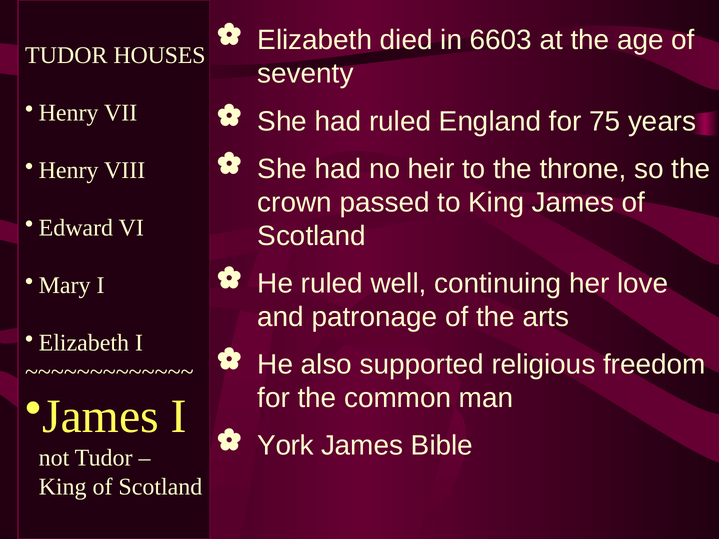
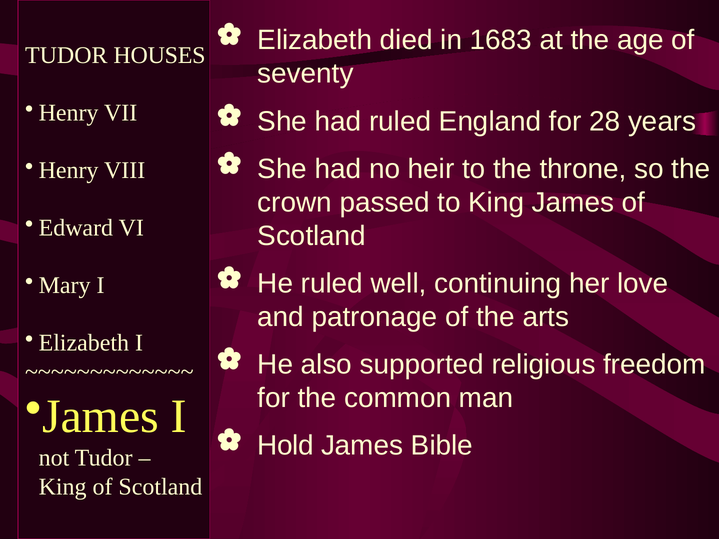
6603: 6603 -> 1683
75: 75 -> 28
York: York -> Hold
